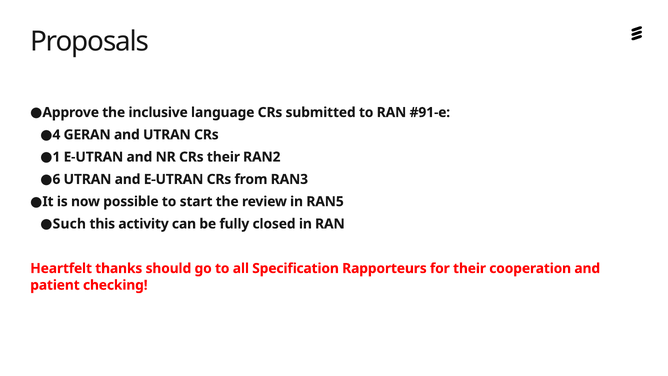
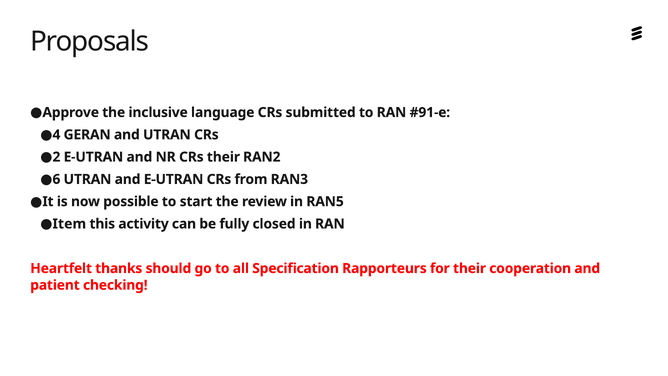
1: 1 -> 2
Such: Such -> Item
